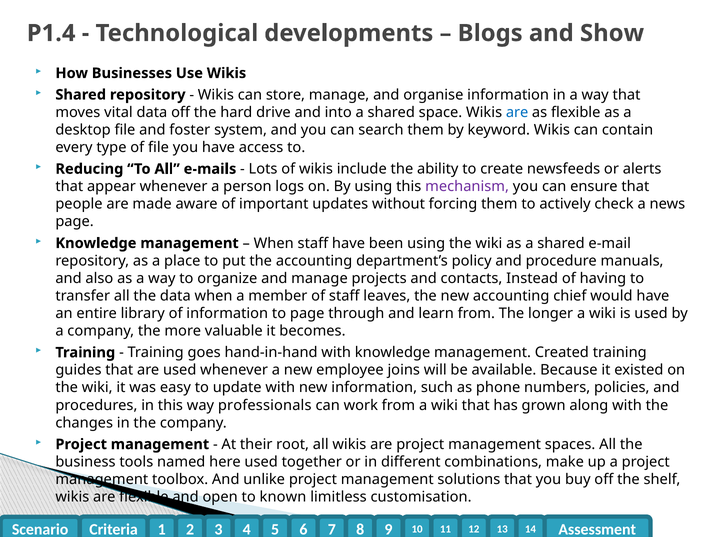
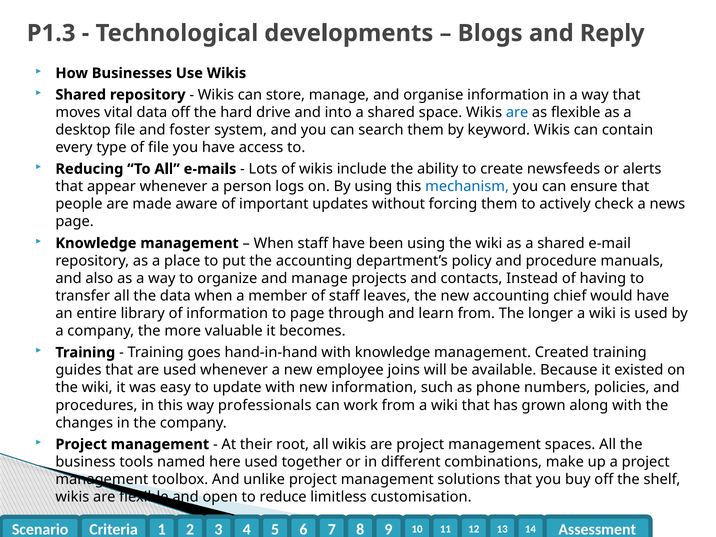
P1.4: P1.4 -> P1.3
Show: Show -> Reply
mechanism colour: purple -> blue
known: known -> reduce
